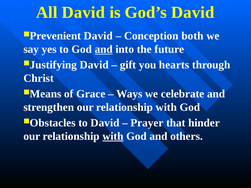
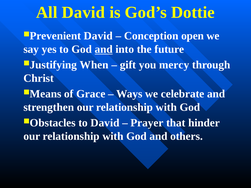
God’s David: David -> Dottie
both: both -> open
David at (94, 65): David -> When
hearts: hearts -> mercy
with at (113, 136) underline: present -> none
